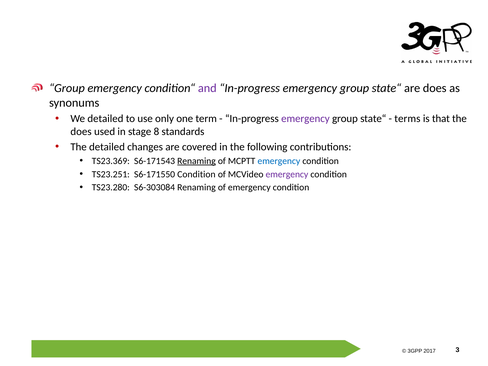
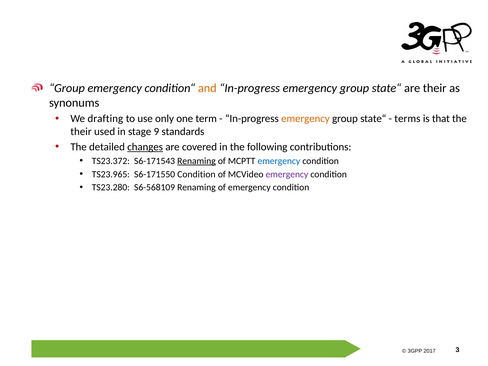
and colour: purple -> orange
are does: does -> their
We detailed: detailed -> drafting
emergency at (305, 119) colour: purple -> orange
does at (81, 132): does -> their
8: 8 -> 9
changes underline: none -> present
TS23.369: TS23.369 -> TS23.372
TS23.251: TS23.251 -> TS23.965
S6-303084: S6-303084 -> S6-568109
